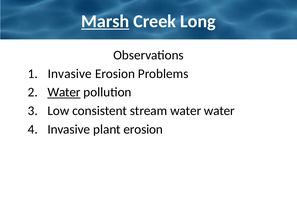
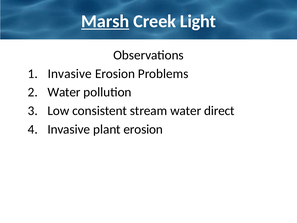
Long: Long -> Light
Water at (64, 92) underline: present -> none
water water: water -> direct
